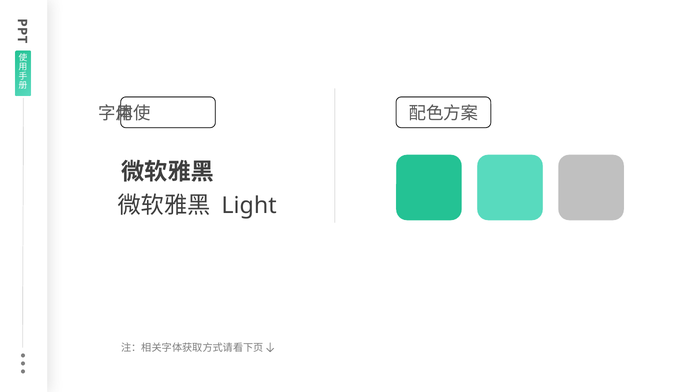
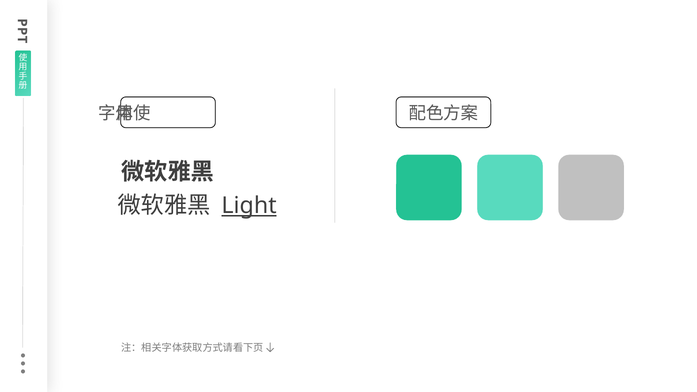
Light underline: none -> present
